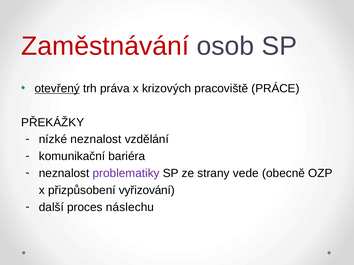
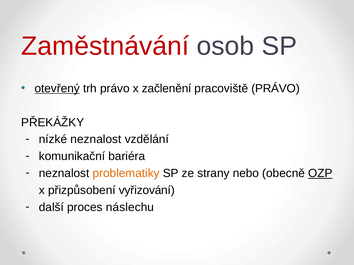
trh práva: práva -> právo
krizových: krizových -> začlenění
pracoviště PRÁCE: PRÁCE -> PRÁVO
problematiky colour: purple -> orange
vede: vede -> nebo
OZP underline: none -> present
